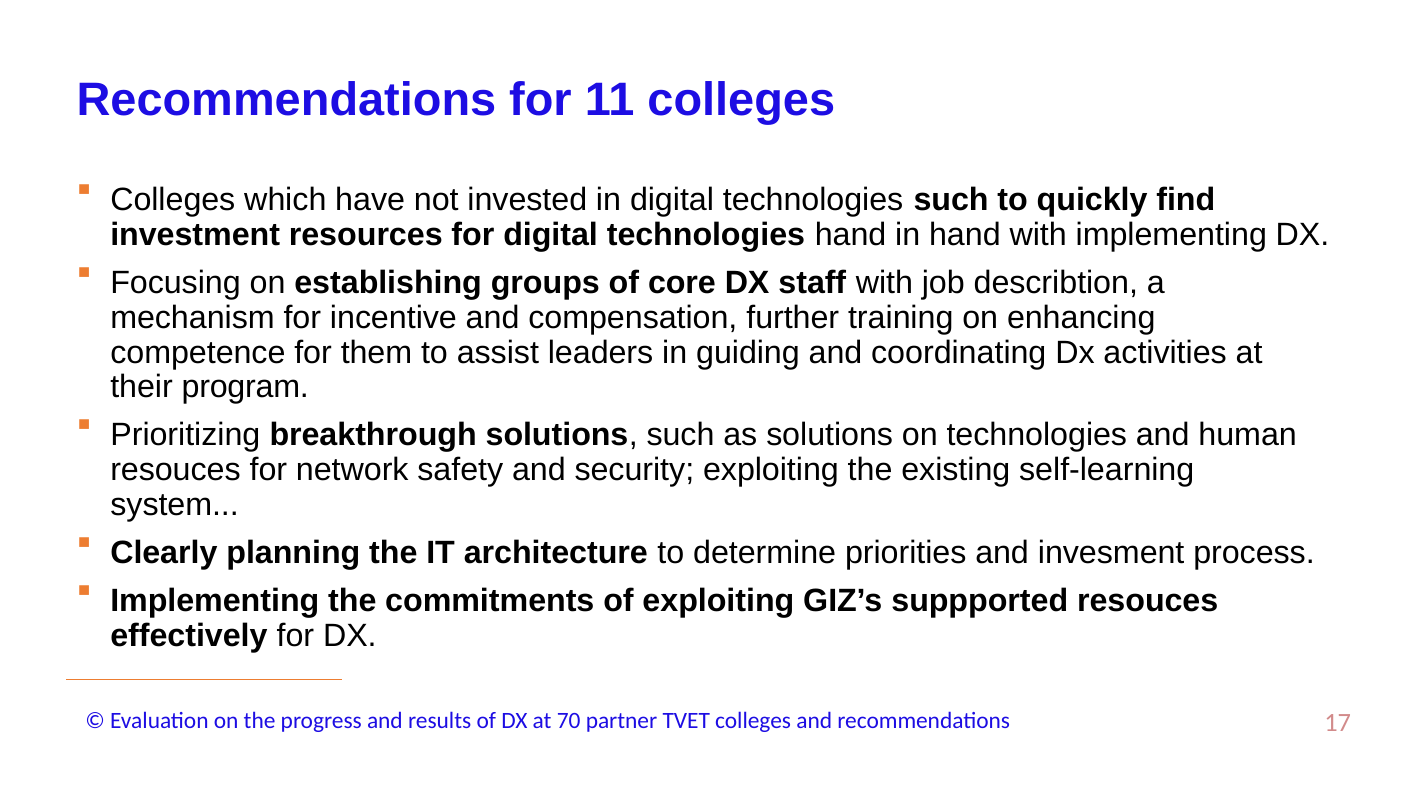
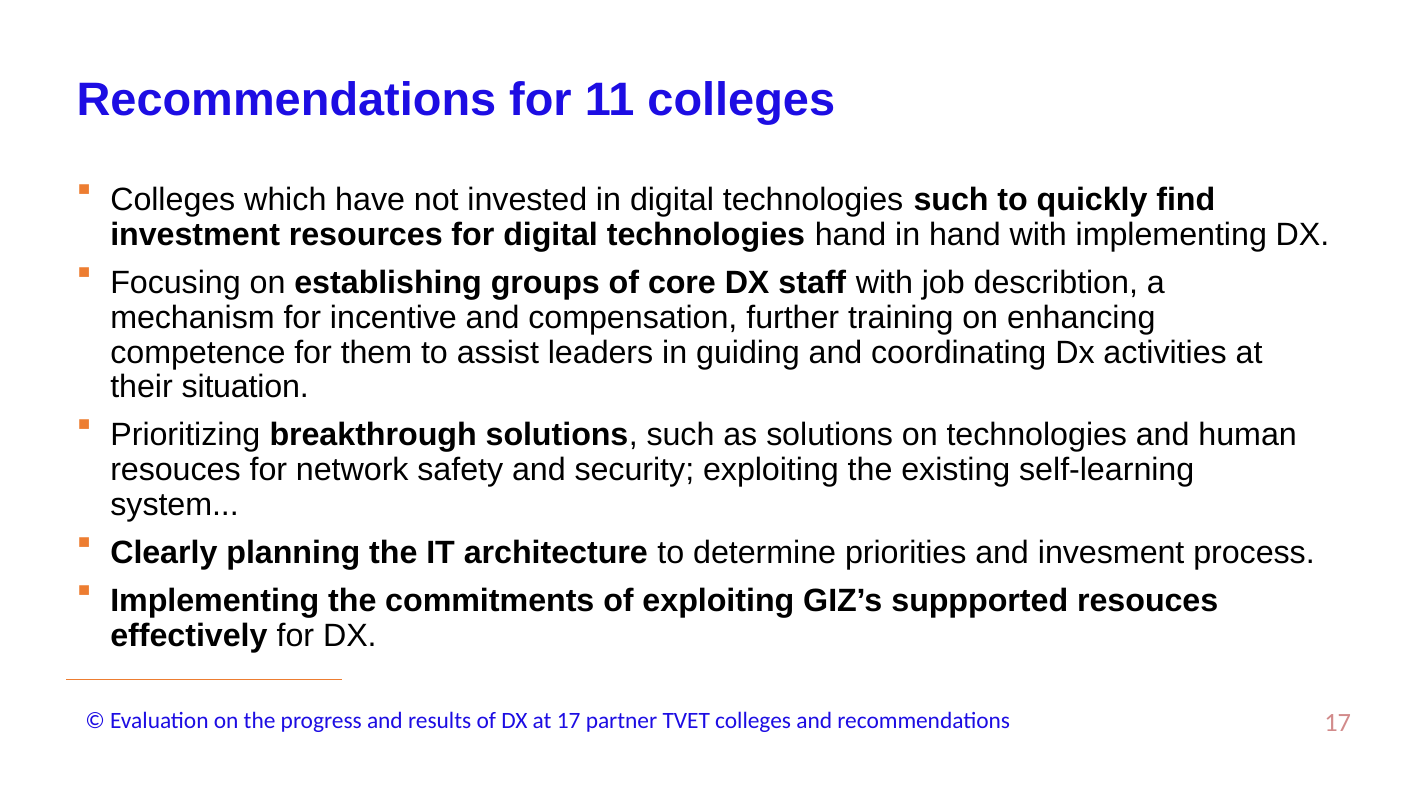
program: program -> situation
at 70: 70 -> 17
